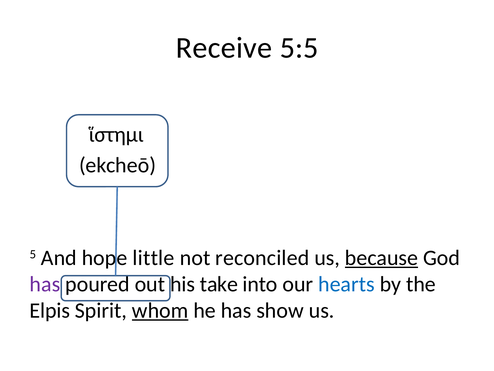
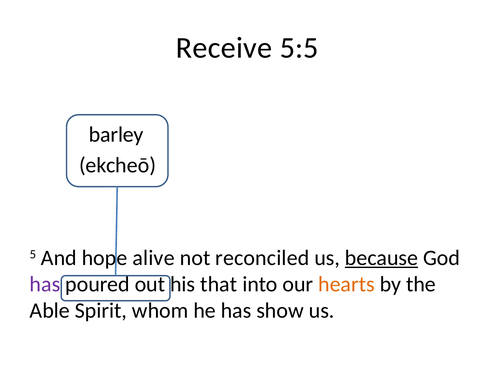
ἵστημι: ἵστημι -> barley
little: little -> alive
take: take -> that
hearts colour: blue -> orange
Elpis: Elpis -> Able
whom underline: present -> none
